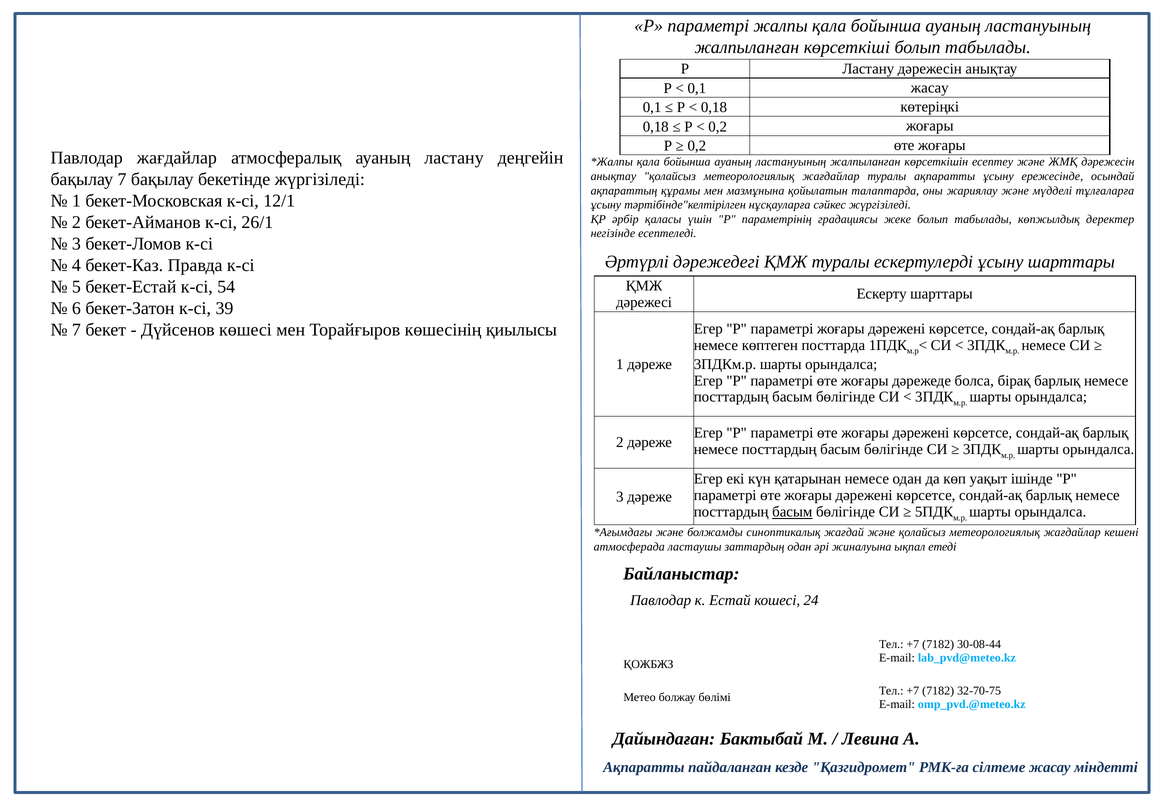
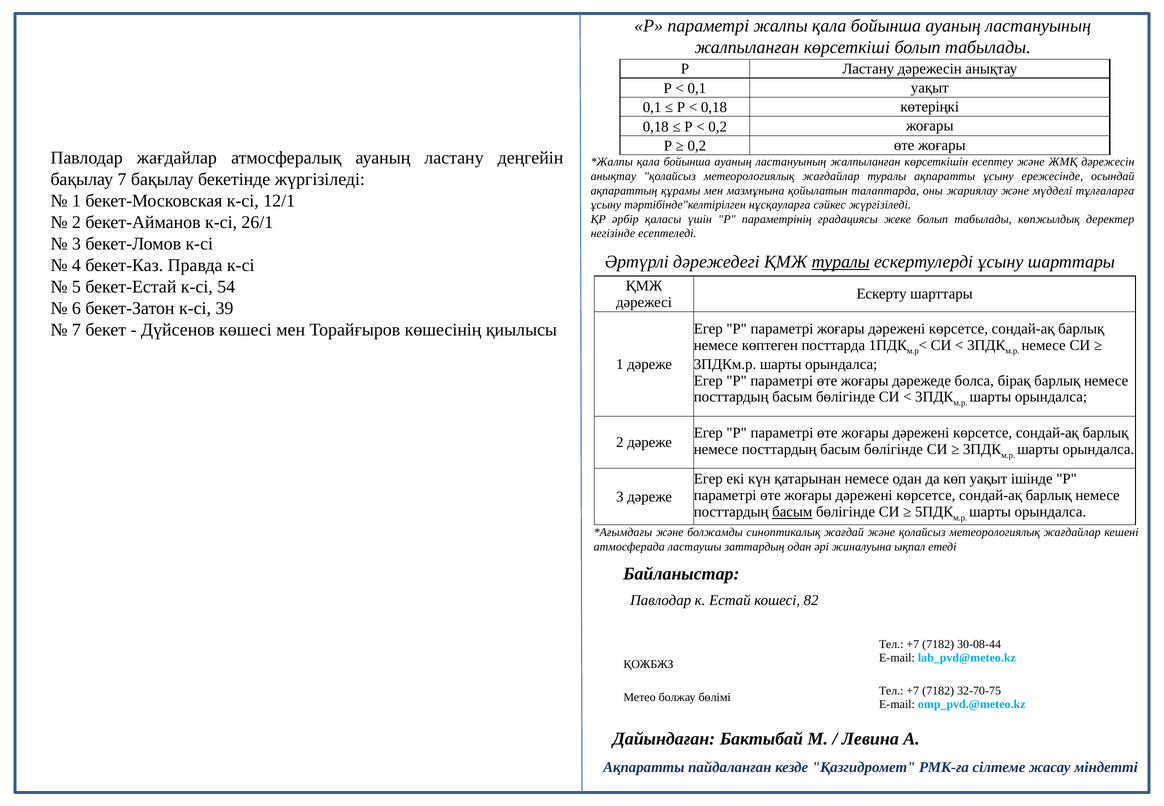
0,1 жасау: жасау -> уақыт
туралы at (841, 262) underline: none -> present
24: 24 -> 82
